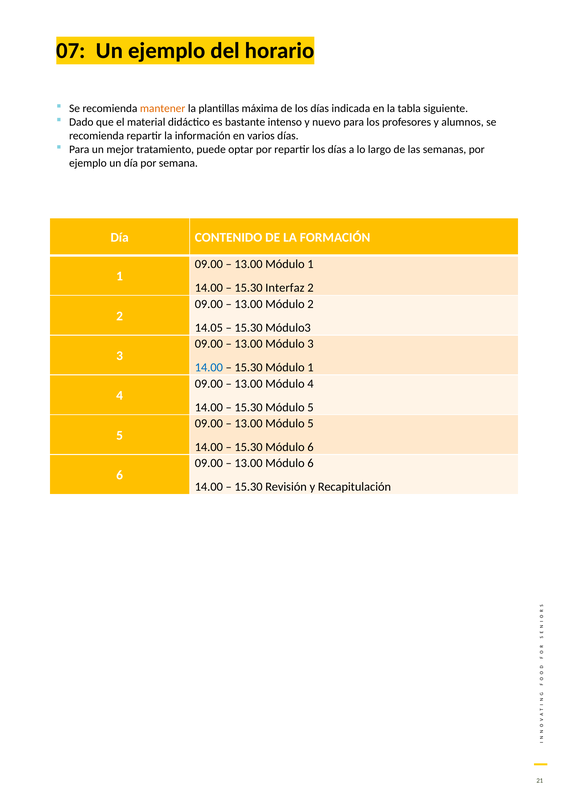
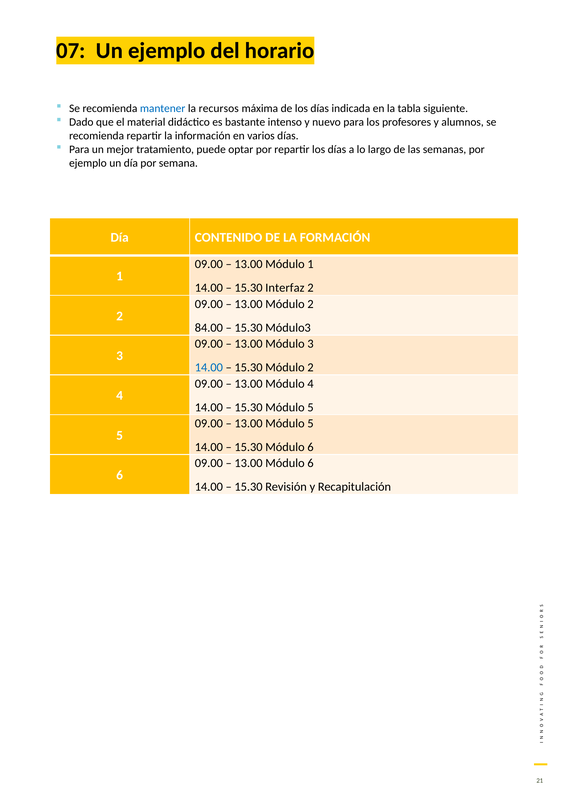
mantener colour: orange -> blue
plantillas: plantillas -> recursos
14.05: 14.05 -> 84.00
15.30 Módulo 1: 1 -> 2
